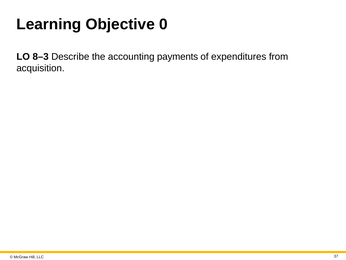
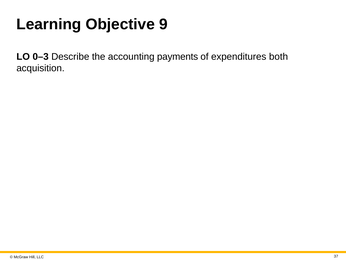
0: 0 -> 9
8–3: 8–3 -> 0–3
from: from -> both
